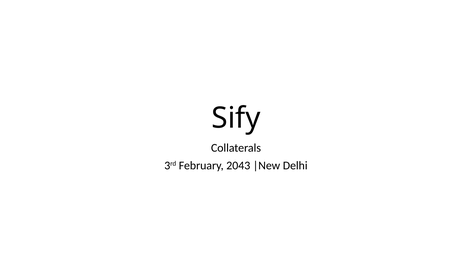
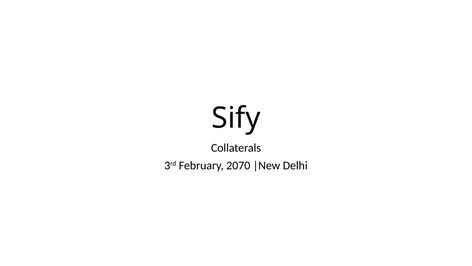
2043: 2043 -> 2070
